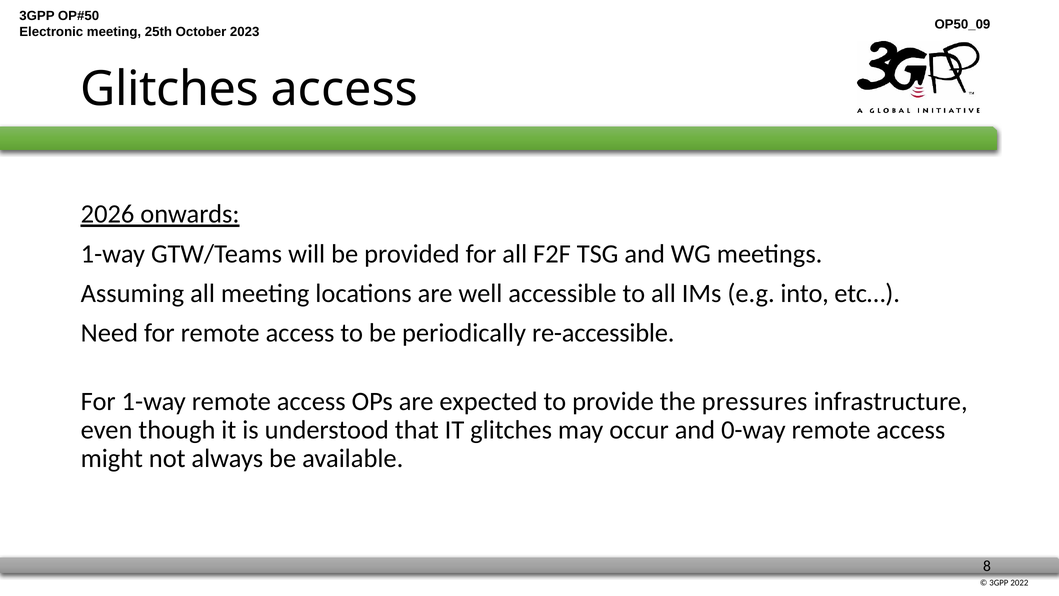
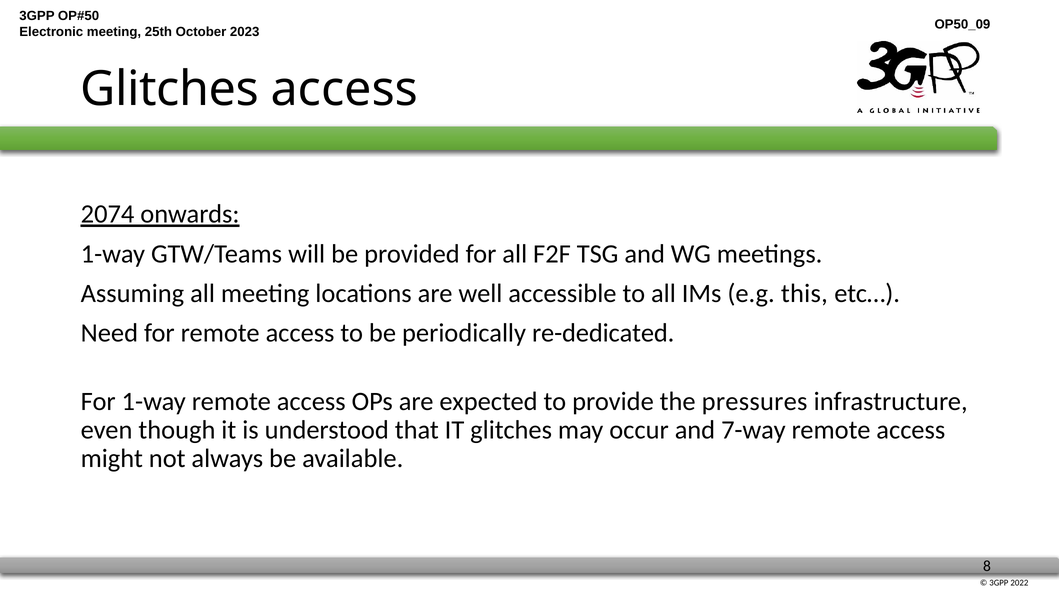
2026: 2026 -> 2074
into: into -> this
re-accessible: re-accessible -> re-dedicated
0-way: 0-way -> 7-way
